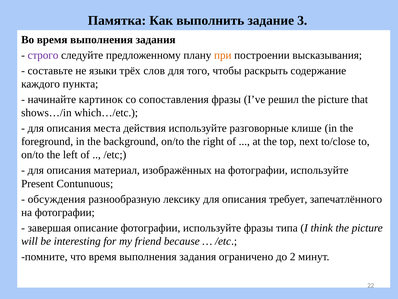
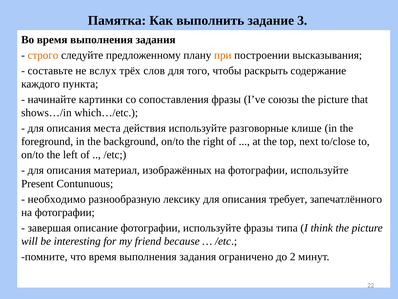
строго colour: purple -> orange
языки: языки -> вслух
картинок: картинок -> картинки
решил: решил -> союзы
обсуждения: обсуждения -> необходимо
